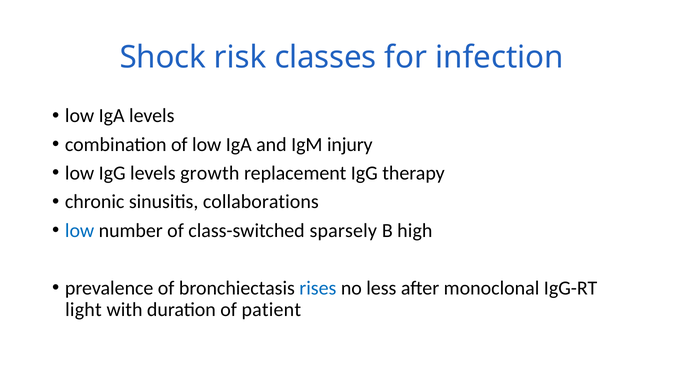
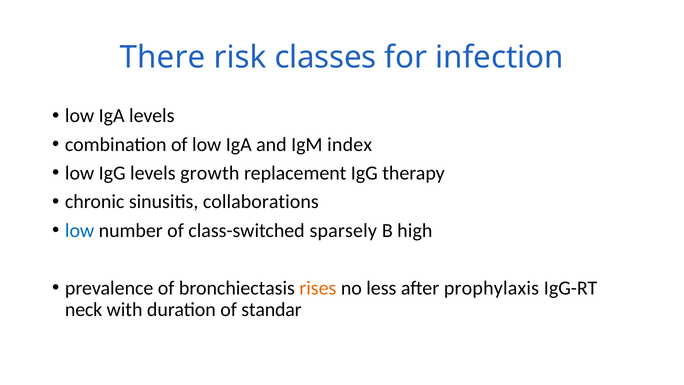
Shock: Shock -> There
injury: injury -> index
rises colour: blue -> orange
monoclonal: monoclonal -> prophylaxis
light: light -> neck
patient: patient -> standar
